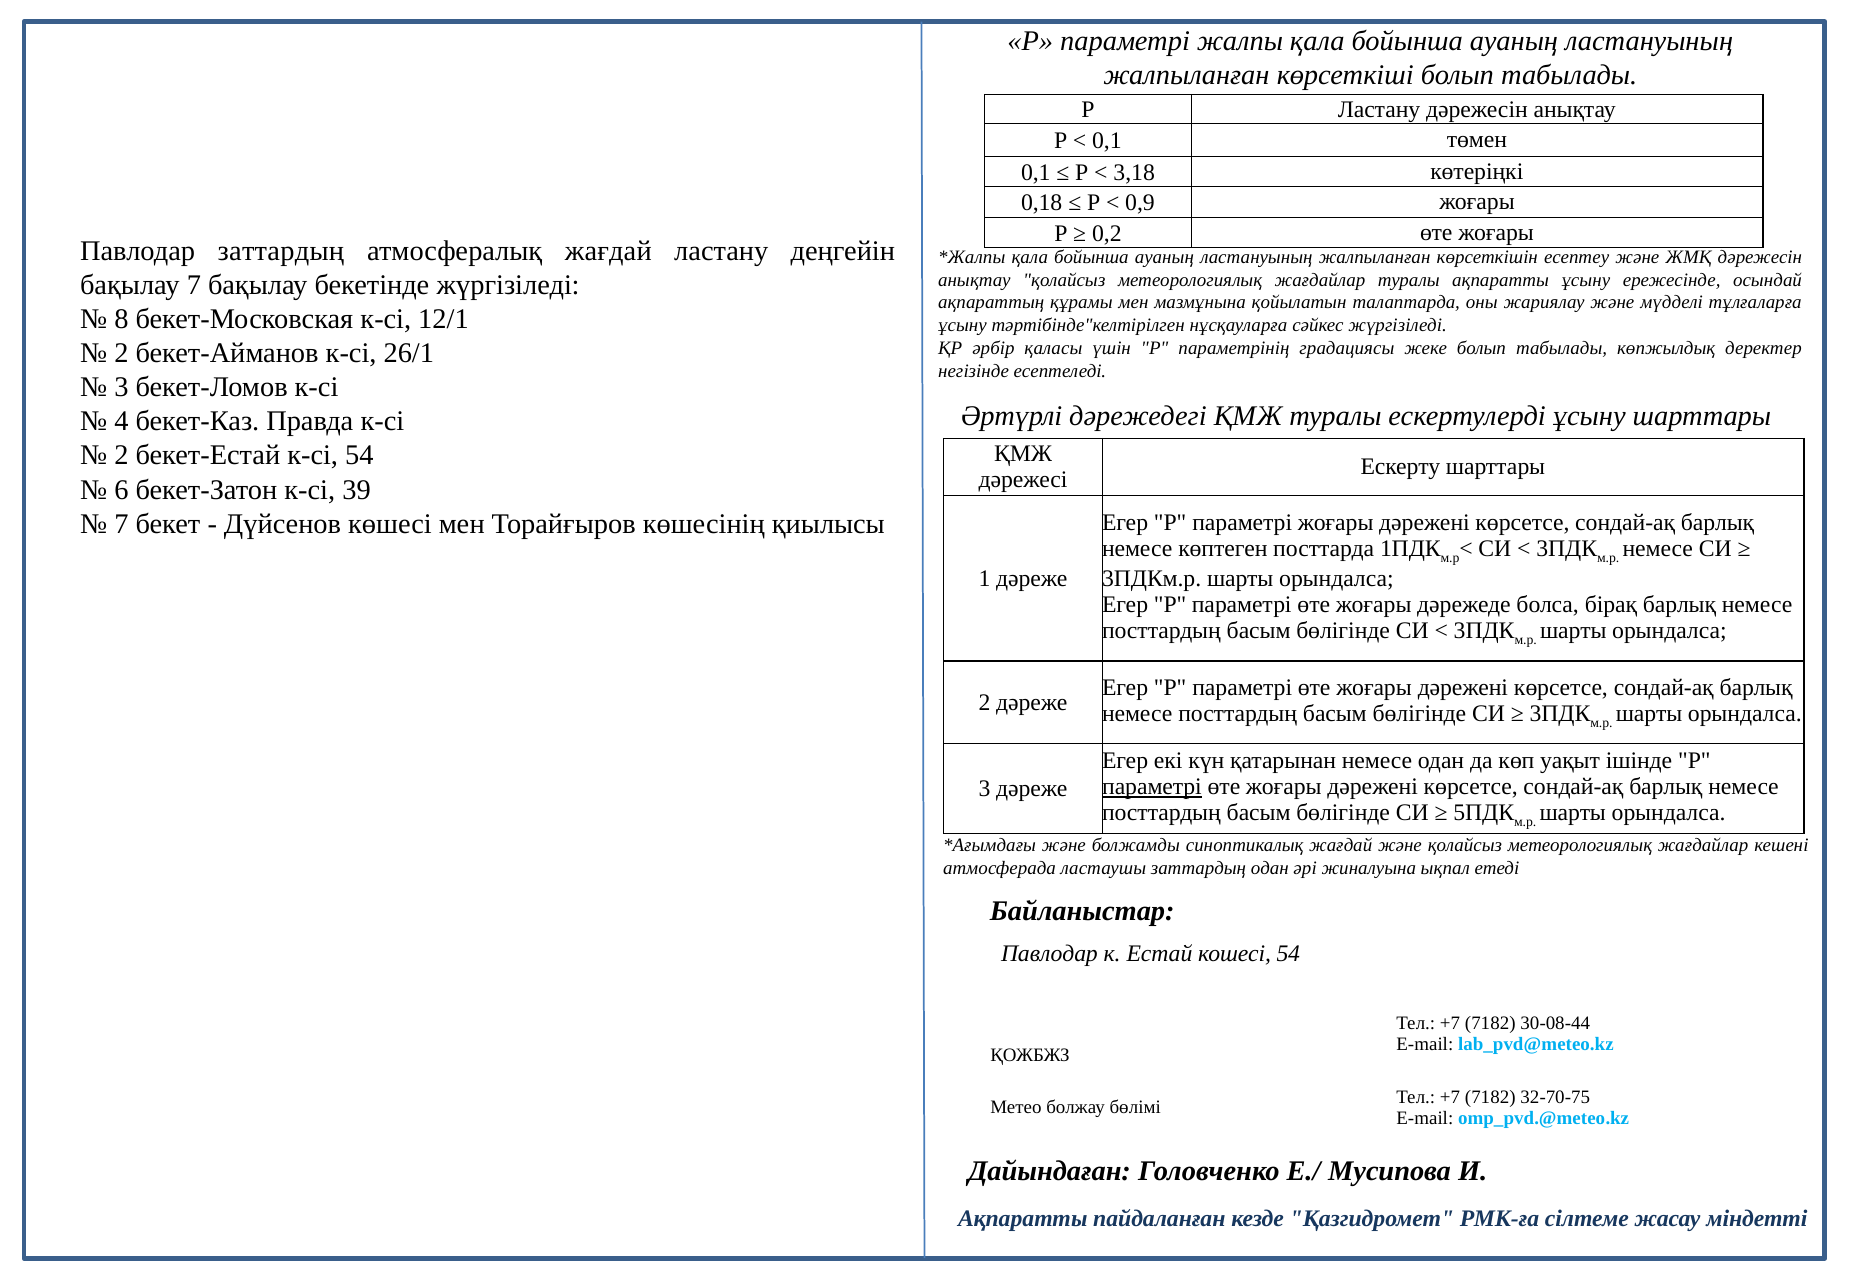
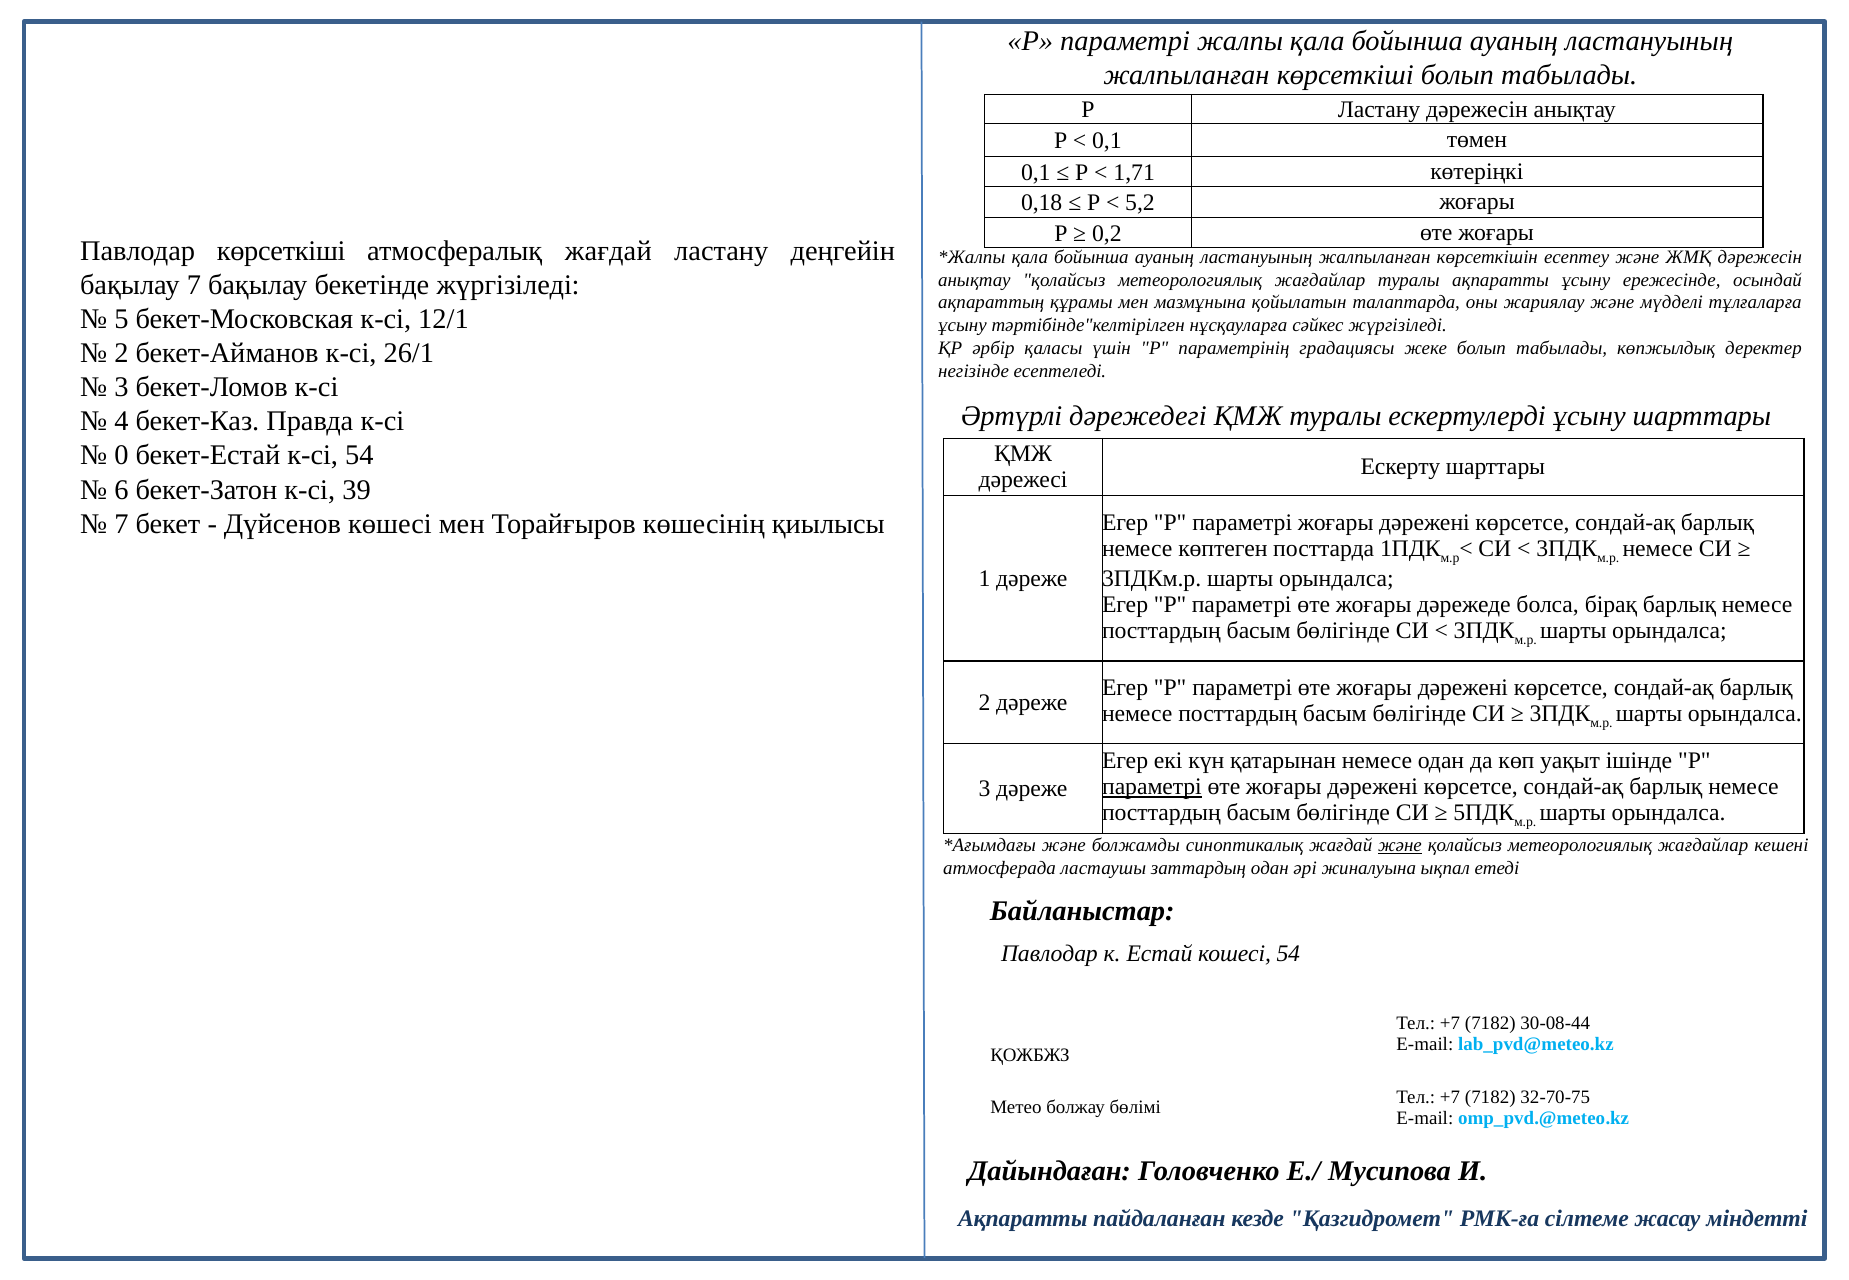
3,18: 3,18 -> 1,71
0,9: 0,9 -> 5,2
Павлодар заттардың: заттардың -> көрсеткіші
8: 8 -> 5
2 at (121, 456): 2 -> 0
және at (1400, 846) underline: none -> present
